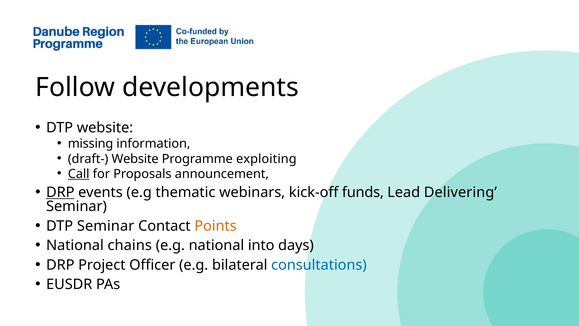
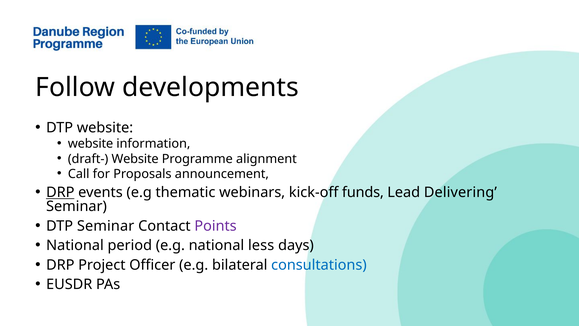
missing at (91, 144): missing -> website
exploiting: exploiting -> alignment
Call underline: present -> none
Points colour: orange -> purple
chains: chains -> period
into: into -> less
